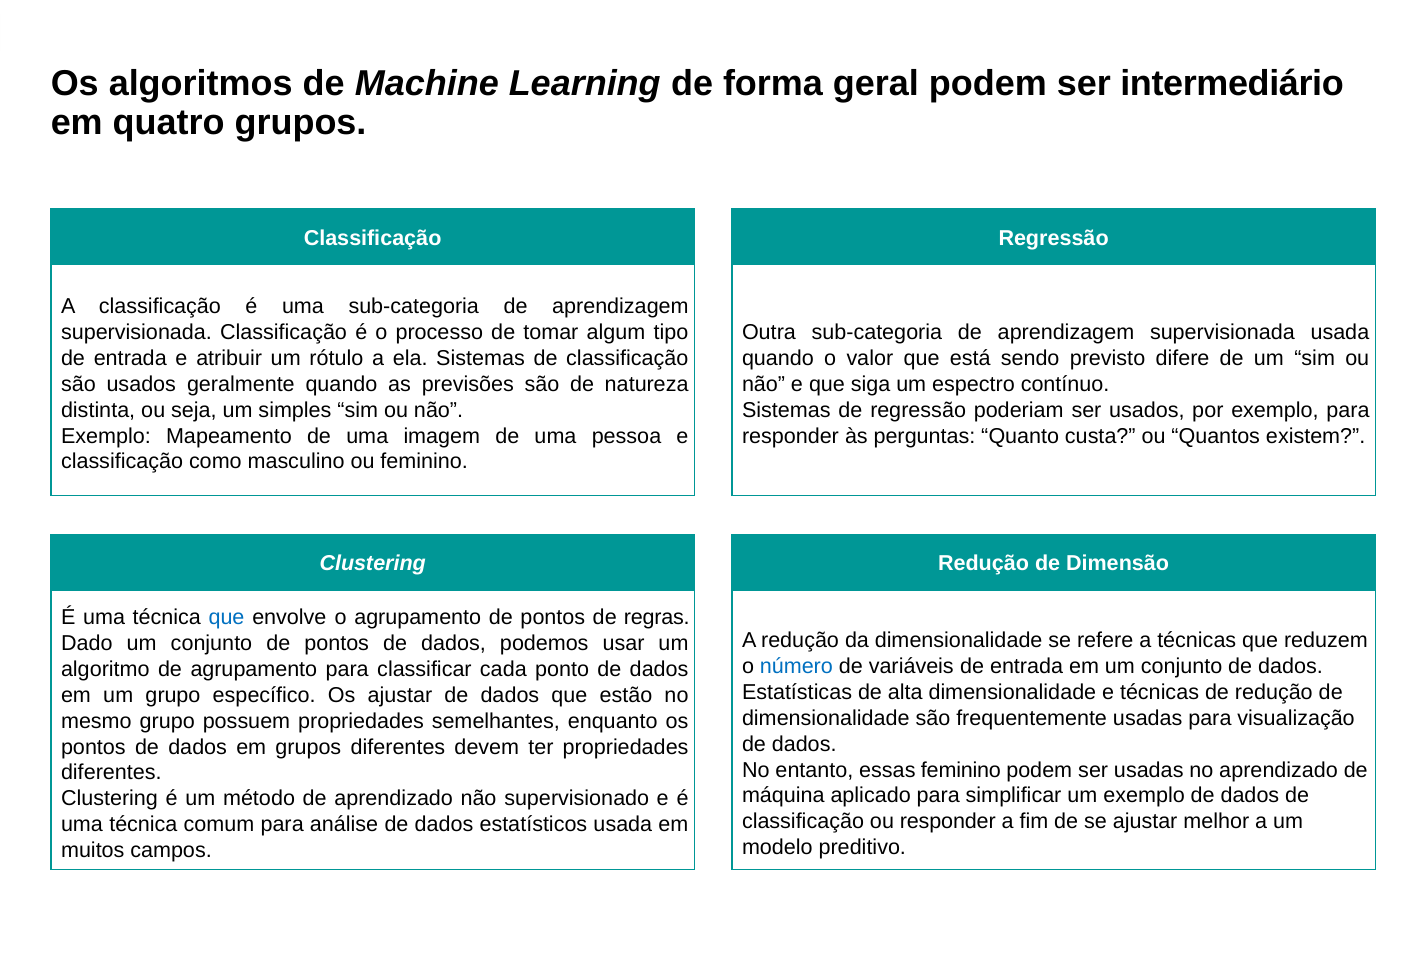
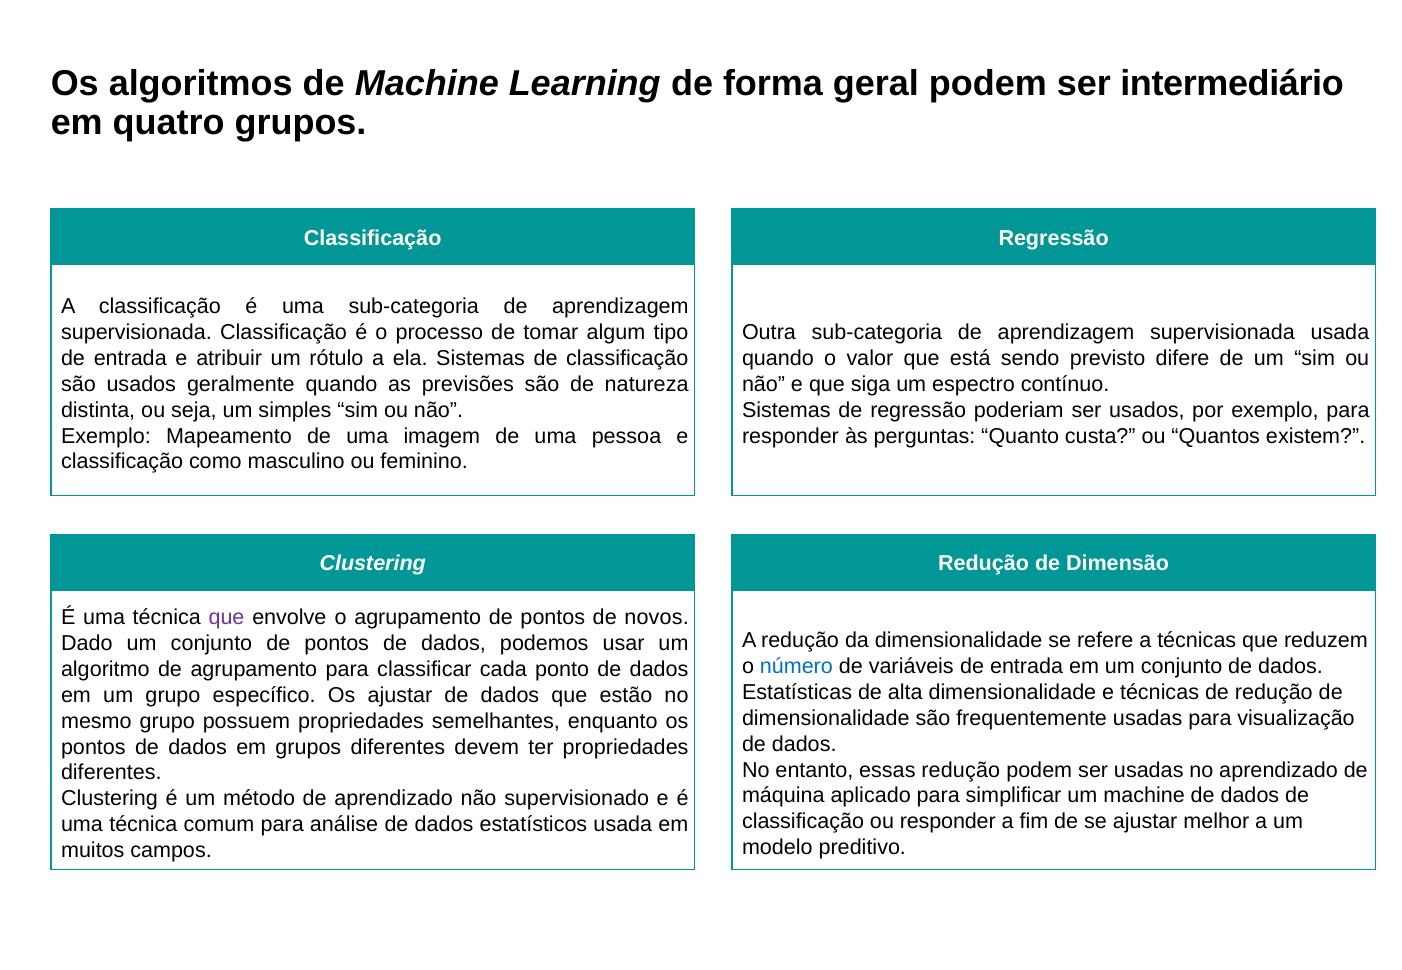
que at (227, 618) colour: blue -> purple
regras: regras -> novos
essas feminino: feminino -> redução
um exemplo: exemplo -> machine
